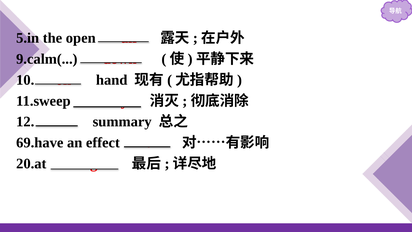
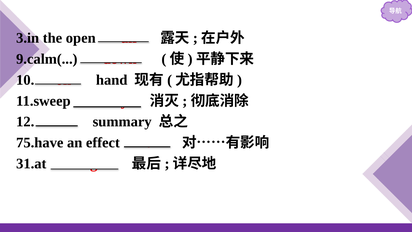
5.in: 5.in -> 3.in
69.have: 69.have -> 75.have
20.at: 20.at -> 31.at
